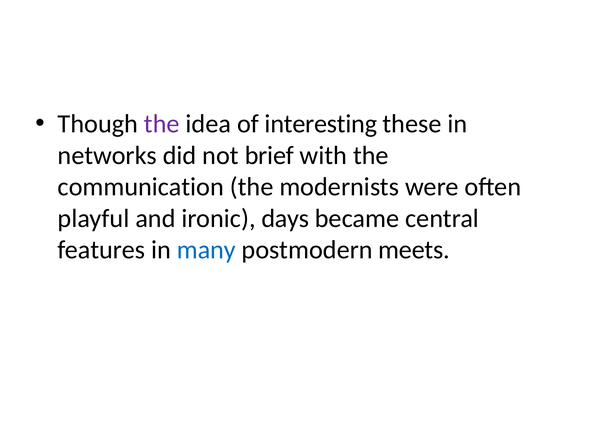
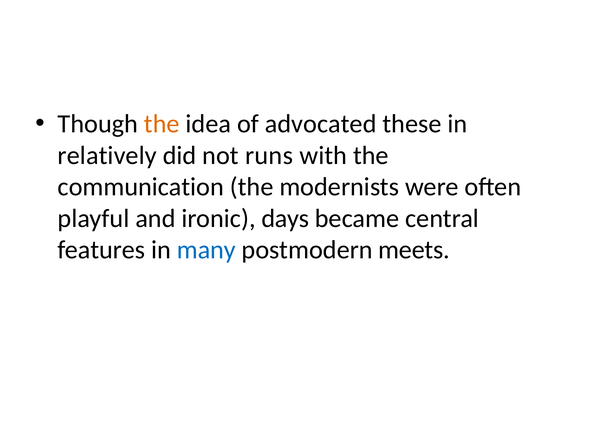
the at (162, 124) colour: purple -> orange
interesting: interesting -> advocated
networks: networks -> relatively
brief: brief -> runs
